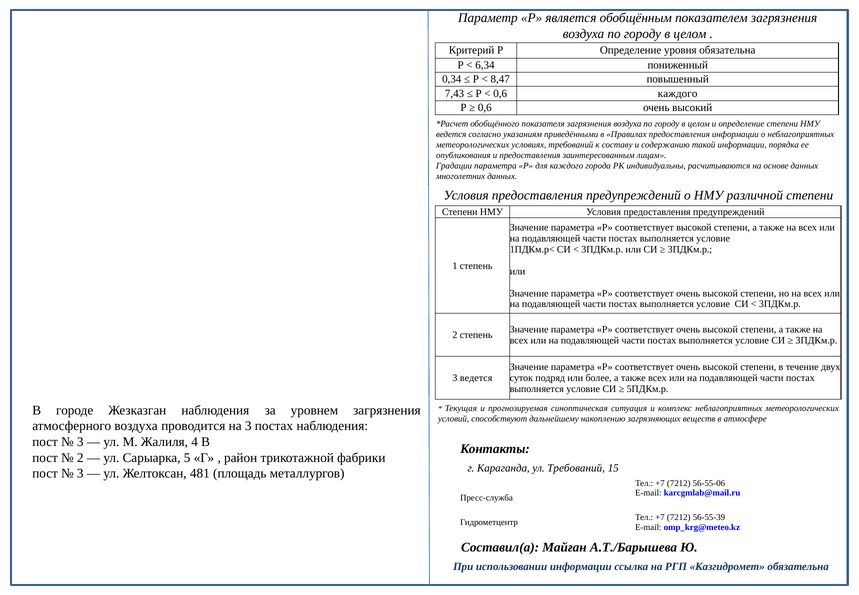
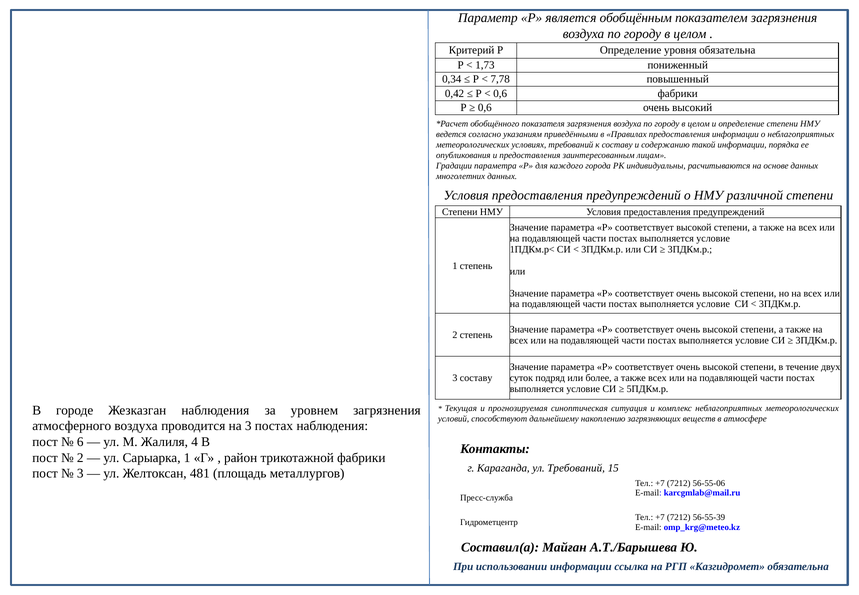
6,34: 6,34 -> 1,73
8,47: 8,47 -> 7,78
7,43: 7,43 -> 0,42
0,6 каждого: каждого -> фабрики
3 ведется: ведется -> составу
3 at (80, 442): 3 -> 6
Сарыарка 5: 5 -> 1
